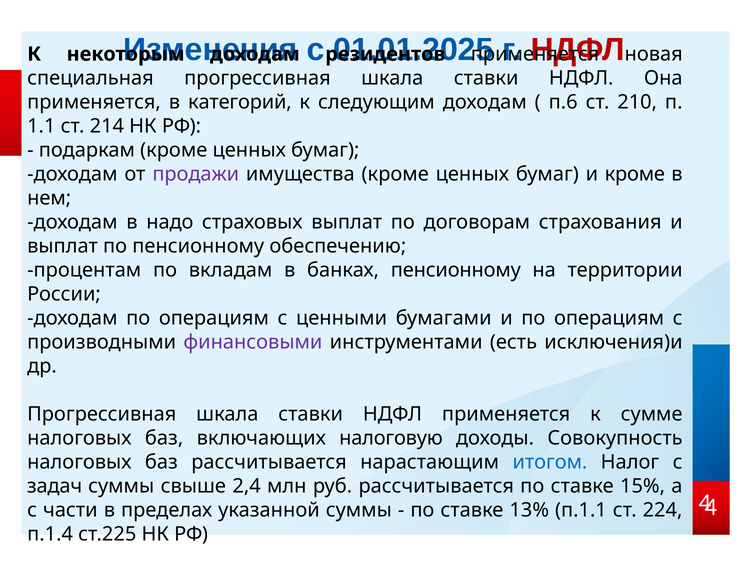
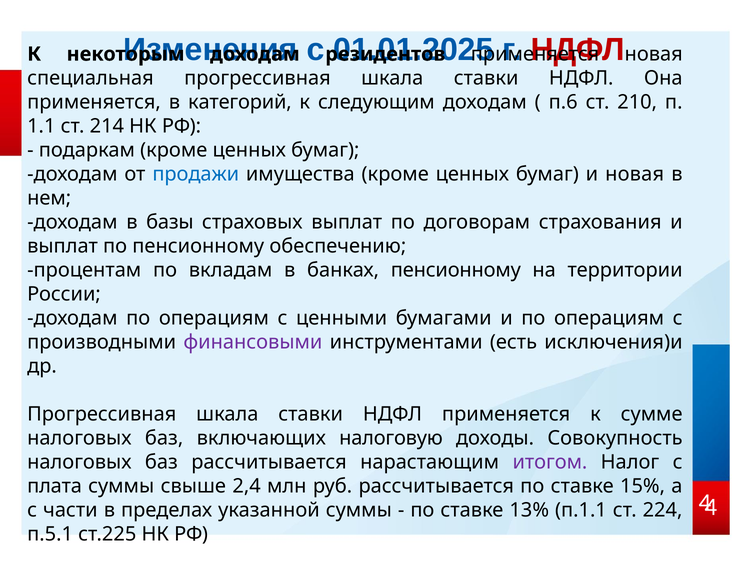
продажи colour: purple -> blue
и кроме: кроме -> новая
надо: надо -> базы
итогом colour: blue -> purple
задач: задач -> плата
п.1.4: п.1.4 -> п.5.1
